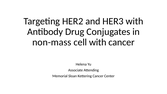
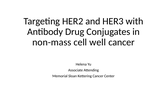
cell with: with -> well
